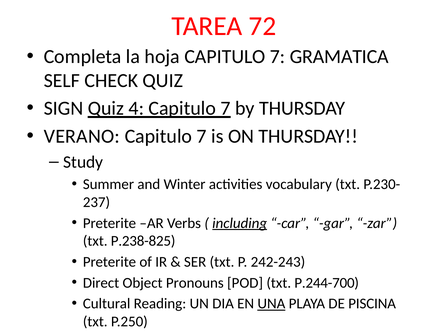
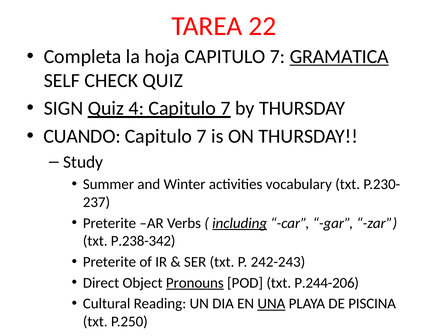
72: 72 -> 22
GRAMATICA underline: none -> present
VERANO: VERANO -> CUANDO
P.238-825: P.238-825 -> P.238-342
Pronouns underline: none -> present
P.244-700: P.244-700 -> P.244-206
